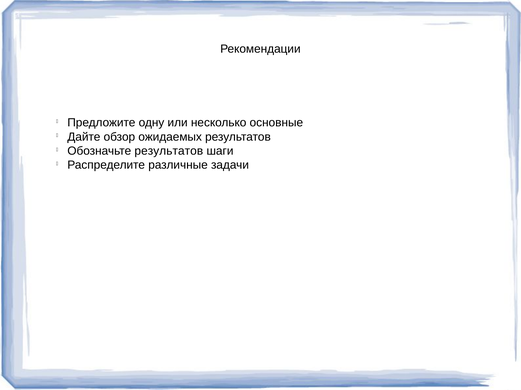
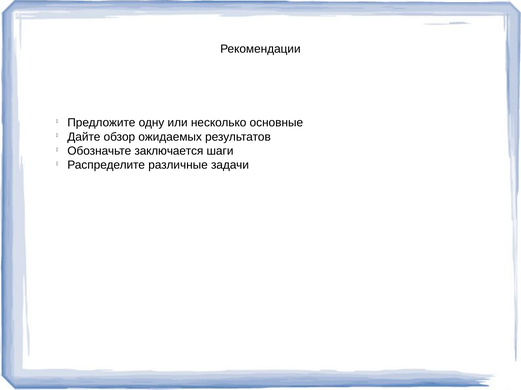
Обозначьте результатов: результатов -> заключается
